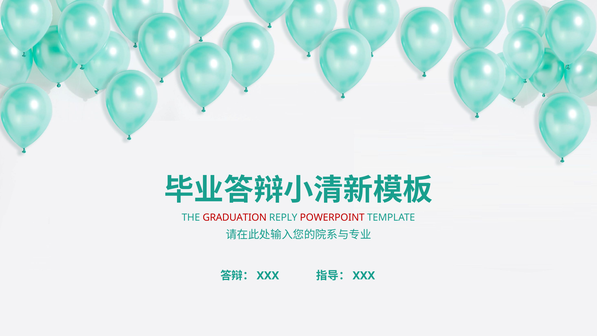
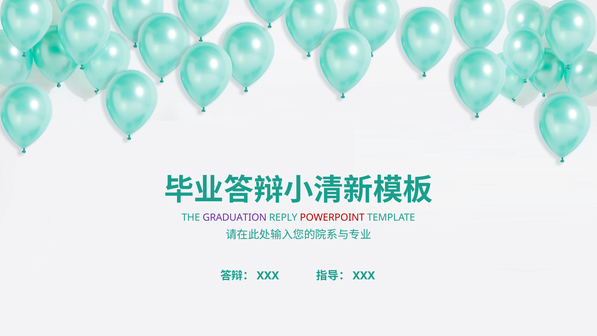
GRADUATION colour: red -> purple
